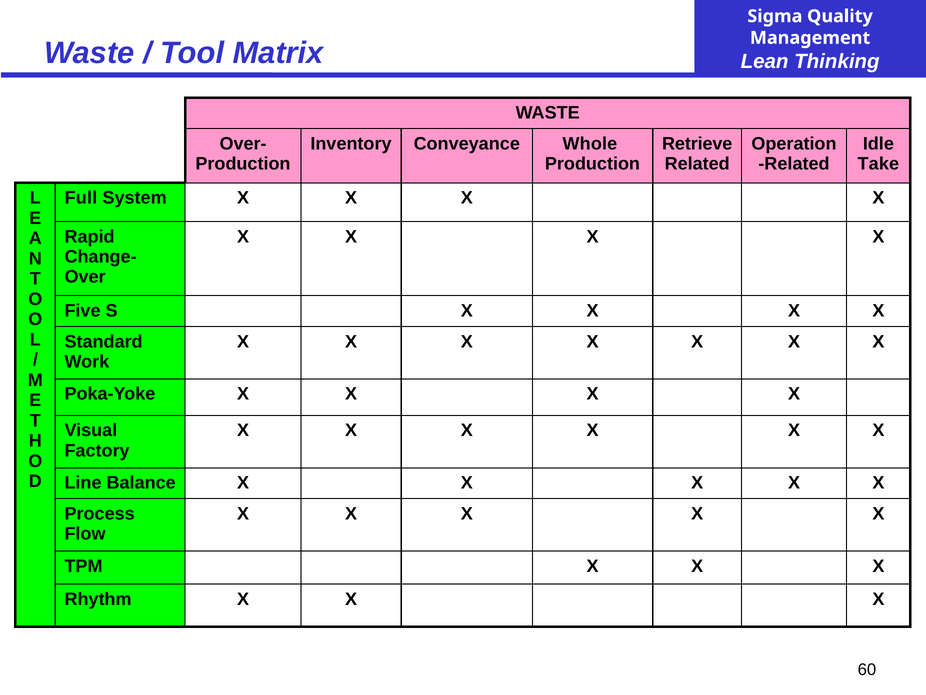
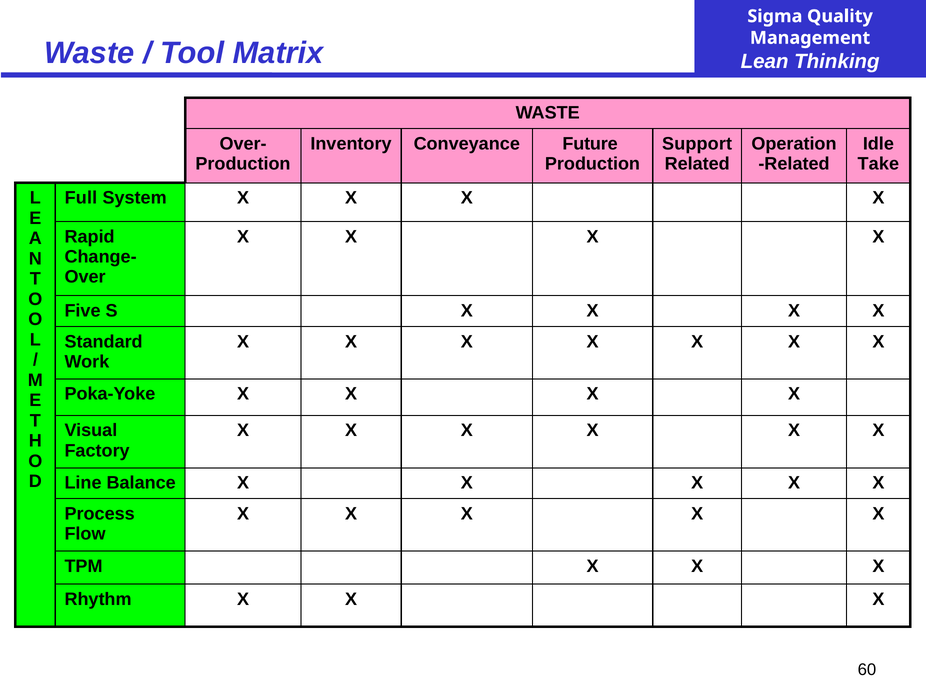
Whole: Whole -> Future
Retrieve: Retrieve -> Support
